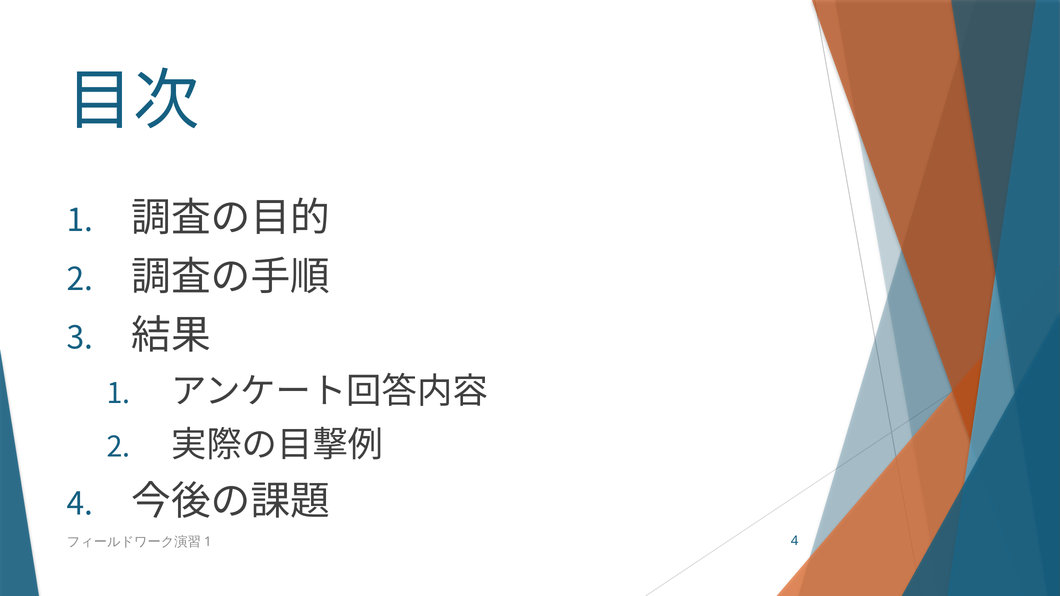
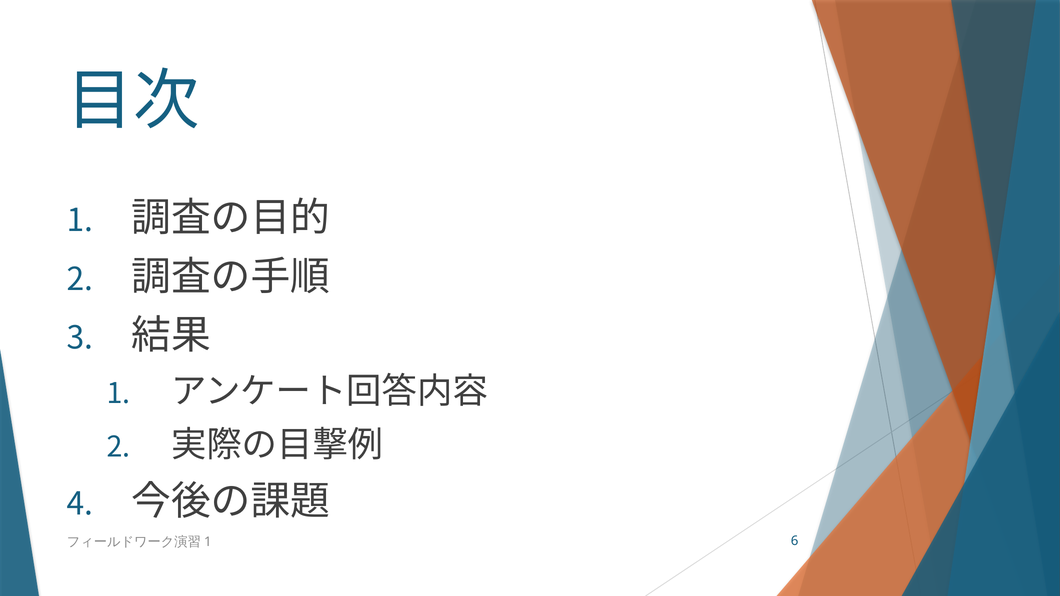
4 at (795, 541): 4 -> 6
